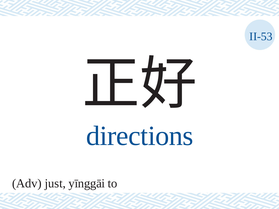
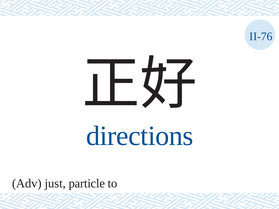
II-53: II-53 -> II-76
yīnggāi: yīnggāi -> particle
